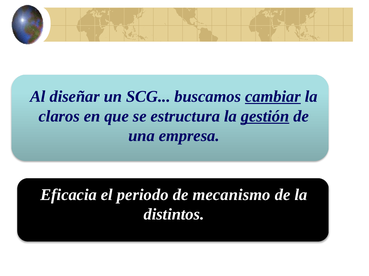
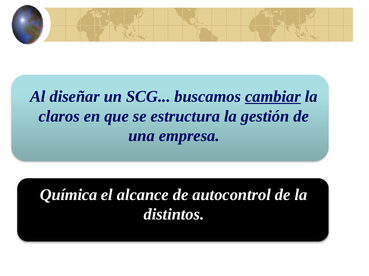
gestión underline: present -> none
Eficacia: Eficacia -> Química
periodo: periodo -> alcance
mecanismo: mecanismo -> autocontrol
